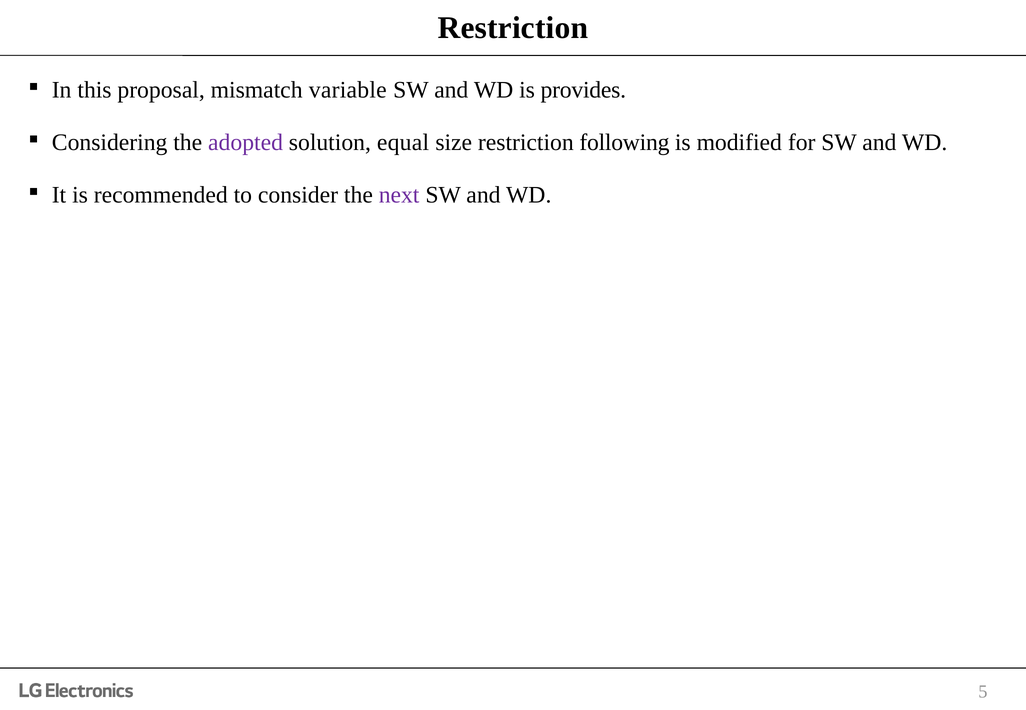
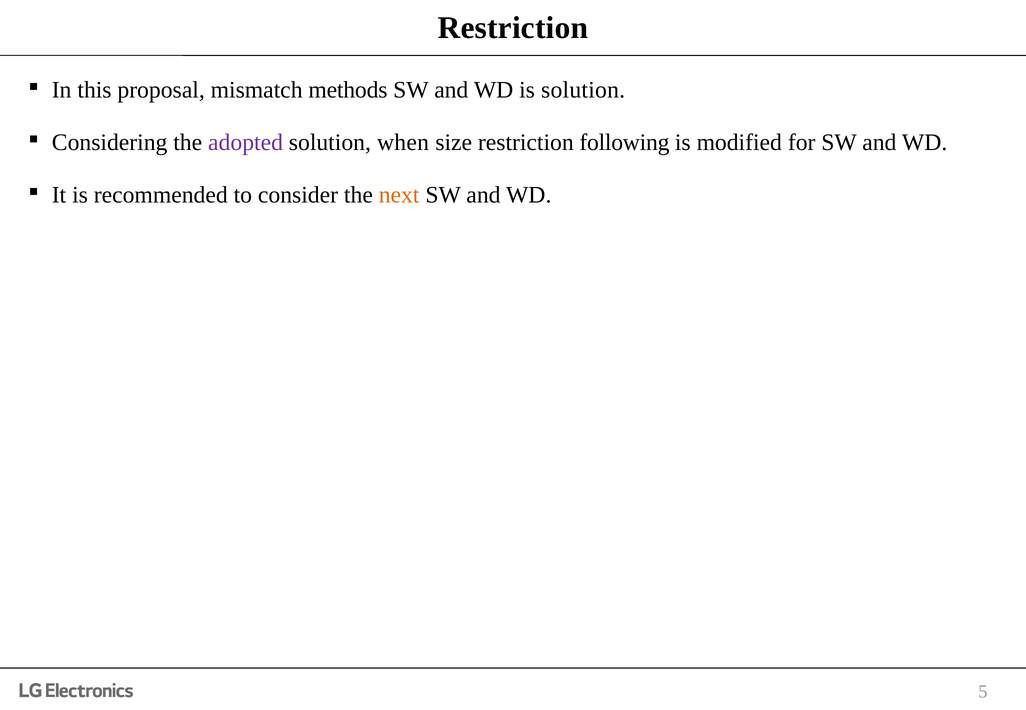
variable: variable -> methods
is provides: provides -> solution
equal: equal -> when
next colour: purple -> orange
